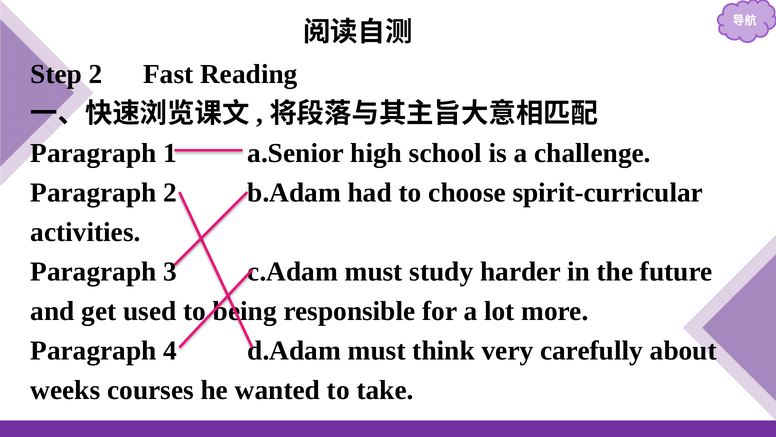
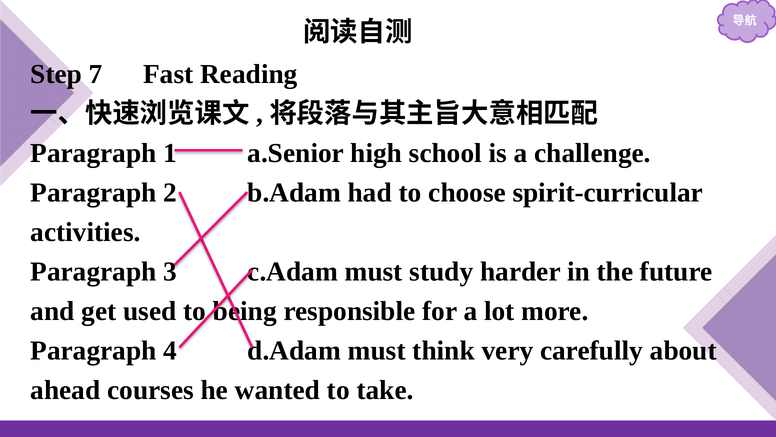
Step 2: 2 -> 7
weeks: weeks -> ahead
